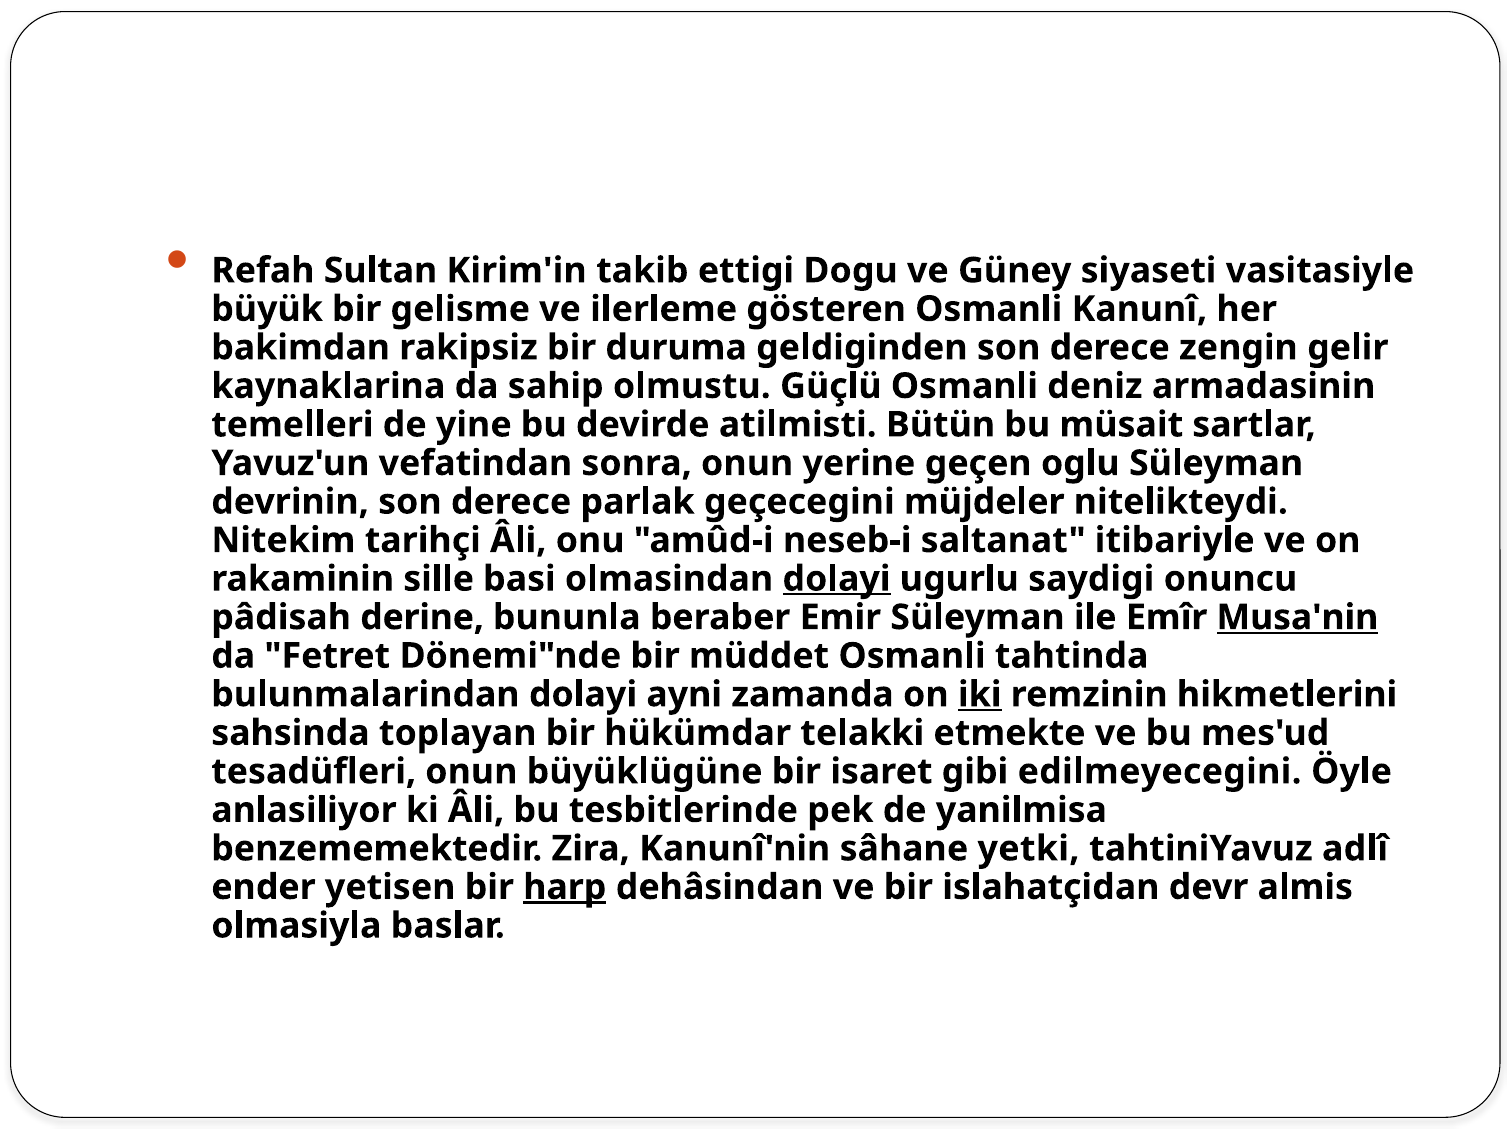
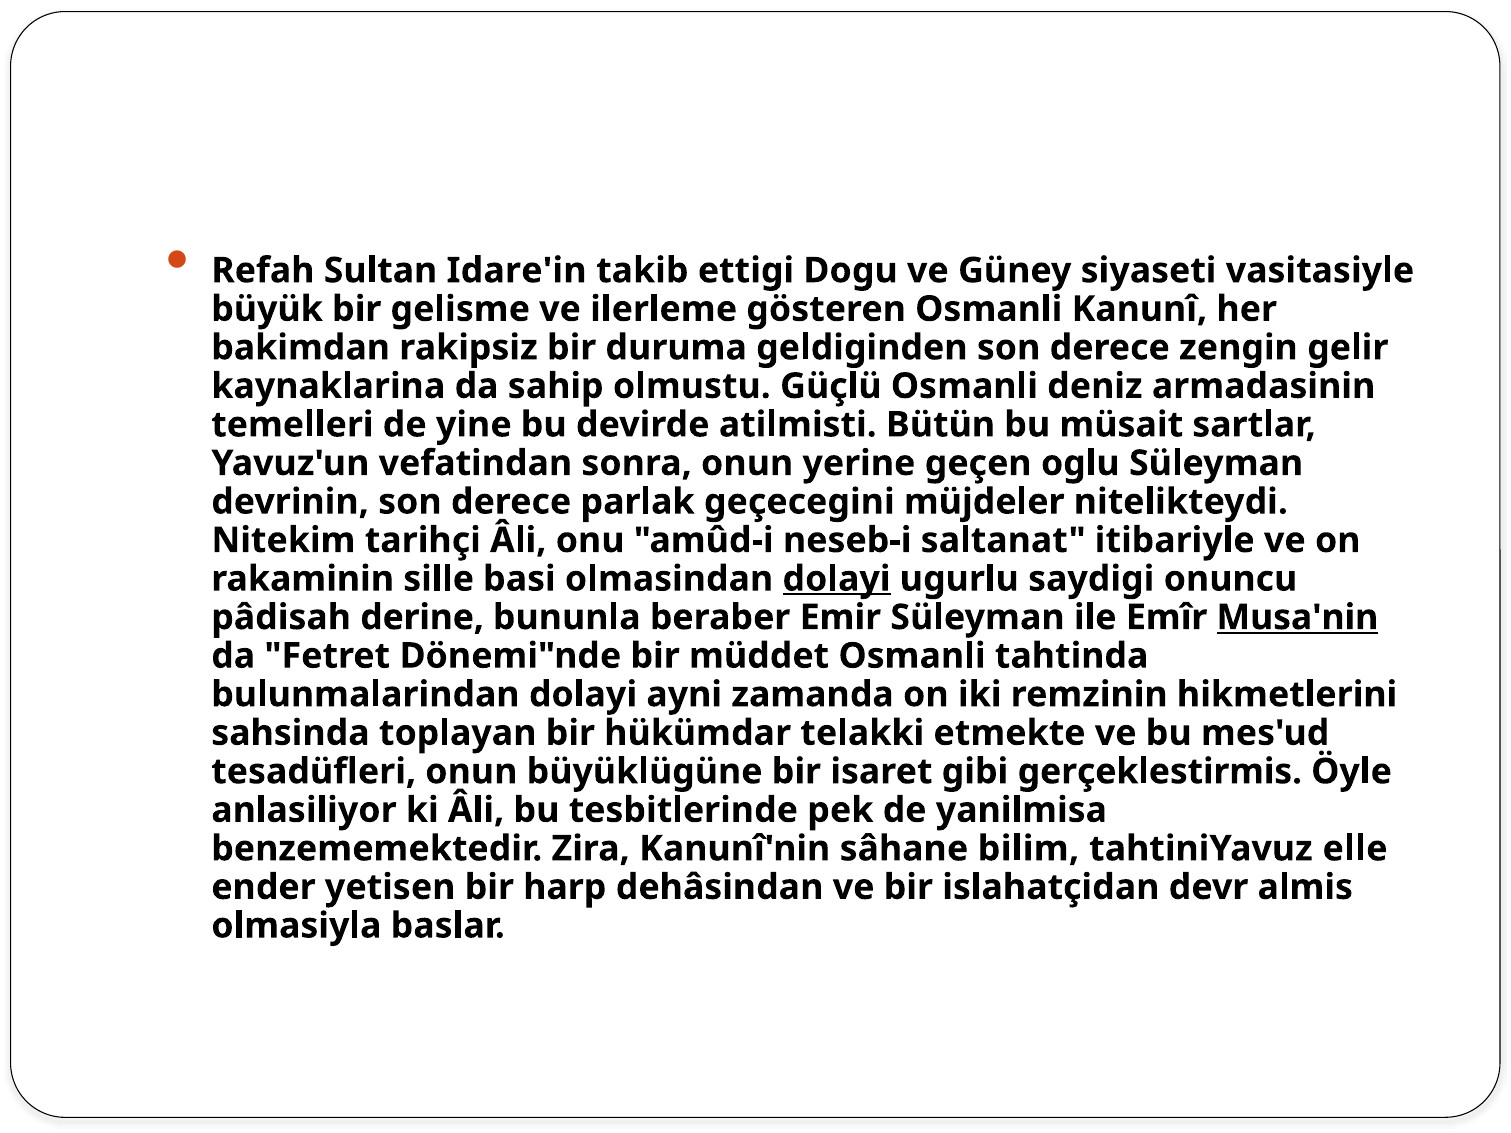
Kirim'in: Kirim'in -> Idare'in
iki underline: present -> none
edilmeyecegini: edilmeyecegini -> gerçeklestirmis
yetki: yetki -> bilim
adlî: adlî -> elle
harp underline: present -> none
